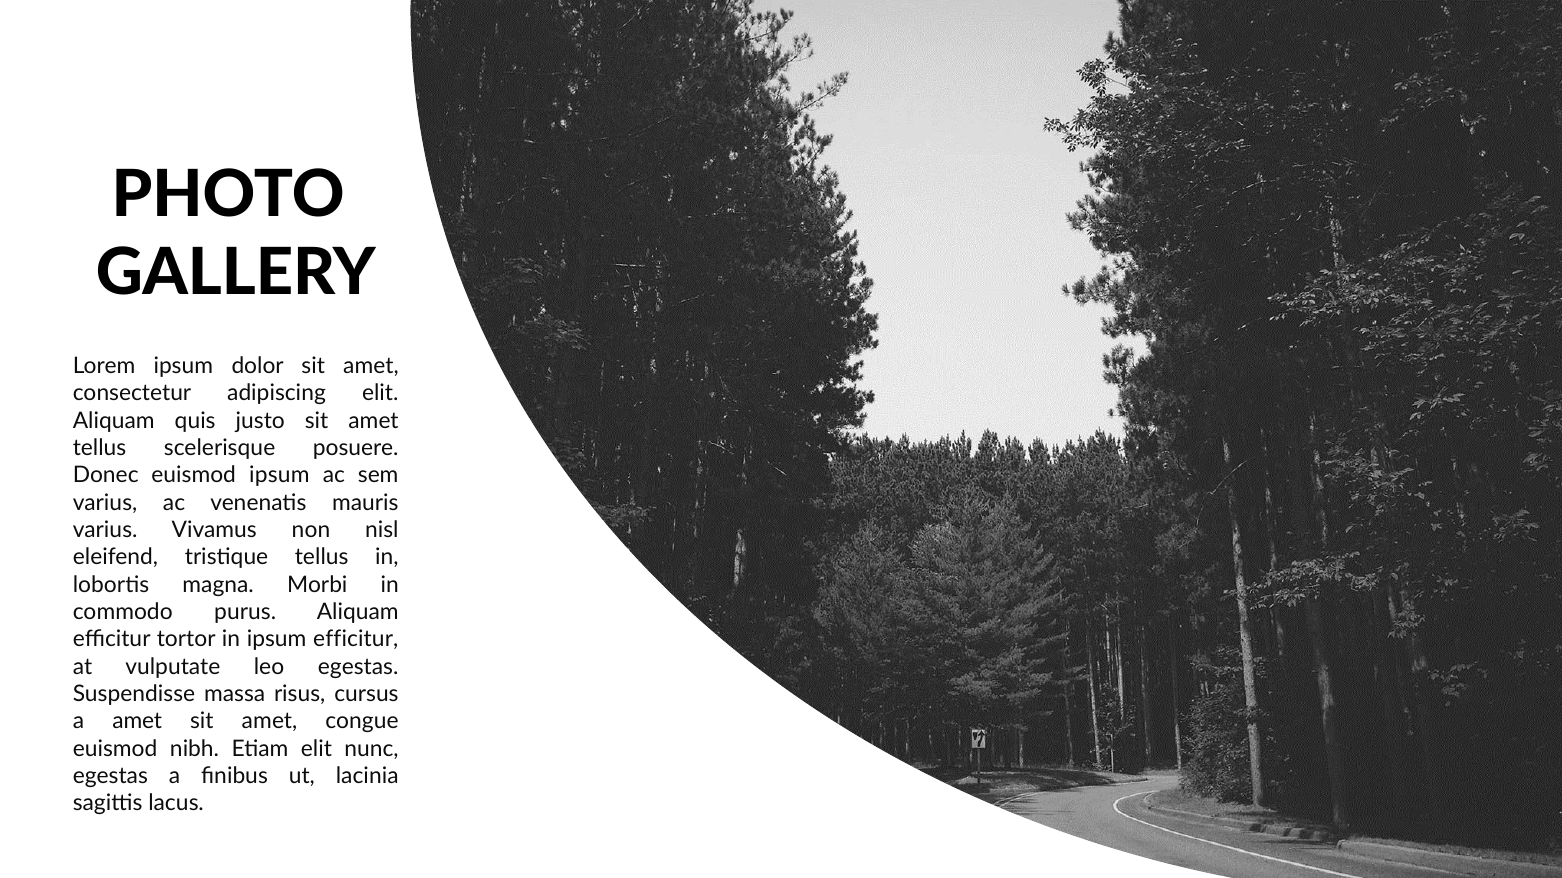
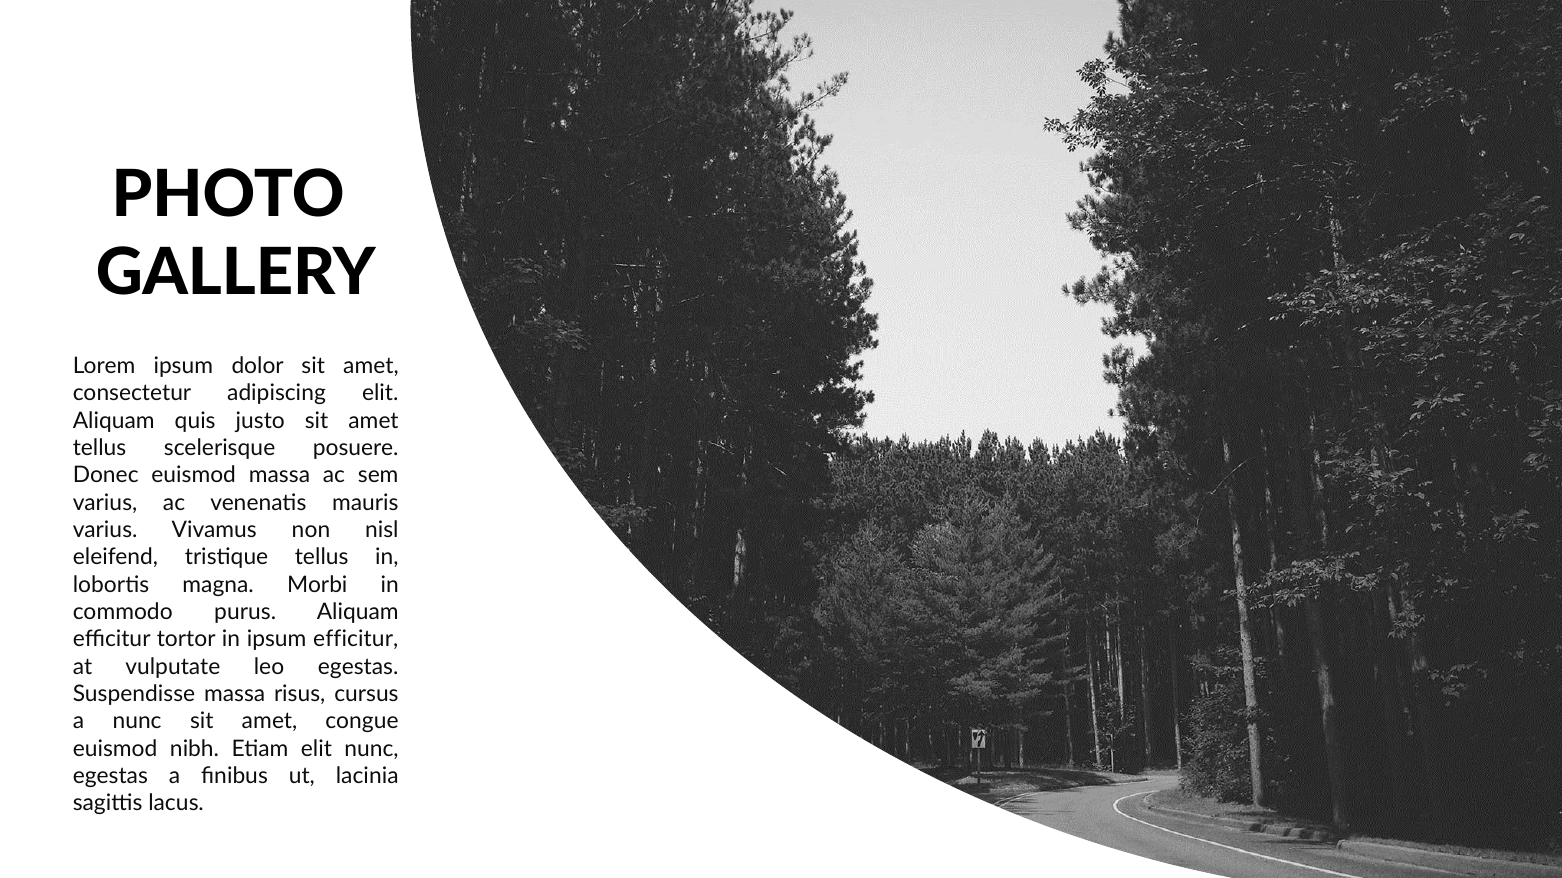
euismod ipsum: ipsum -> massa
a amet: amet -> nunc
